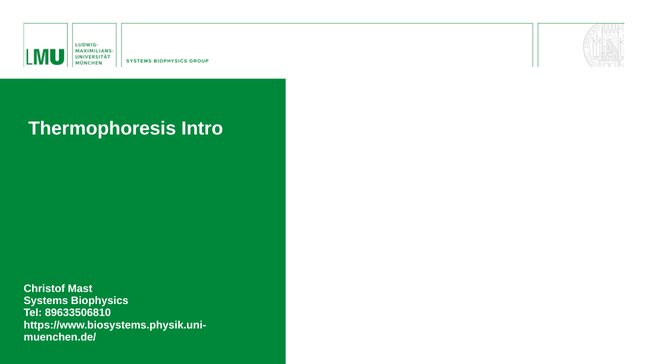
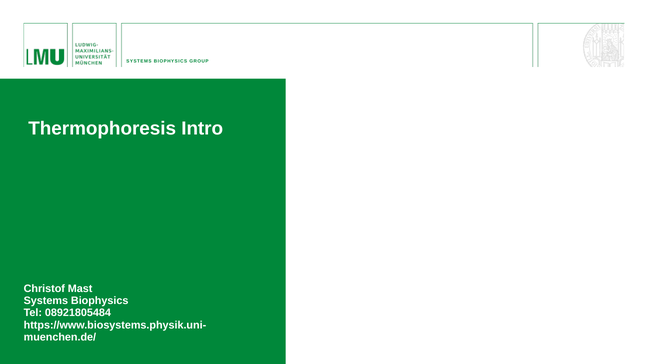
89633506810: 89633506810 -> 08921805484
